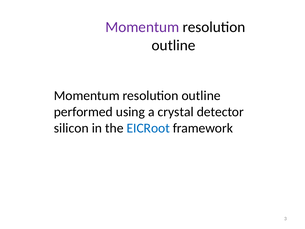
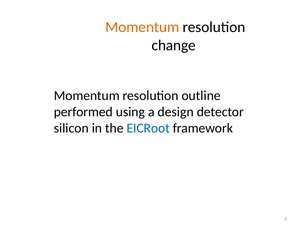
Momentum at (142, 27) colour: purple -> orange
outline at (174, 45): outline -> change
crystal: crystal -> design
